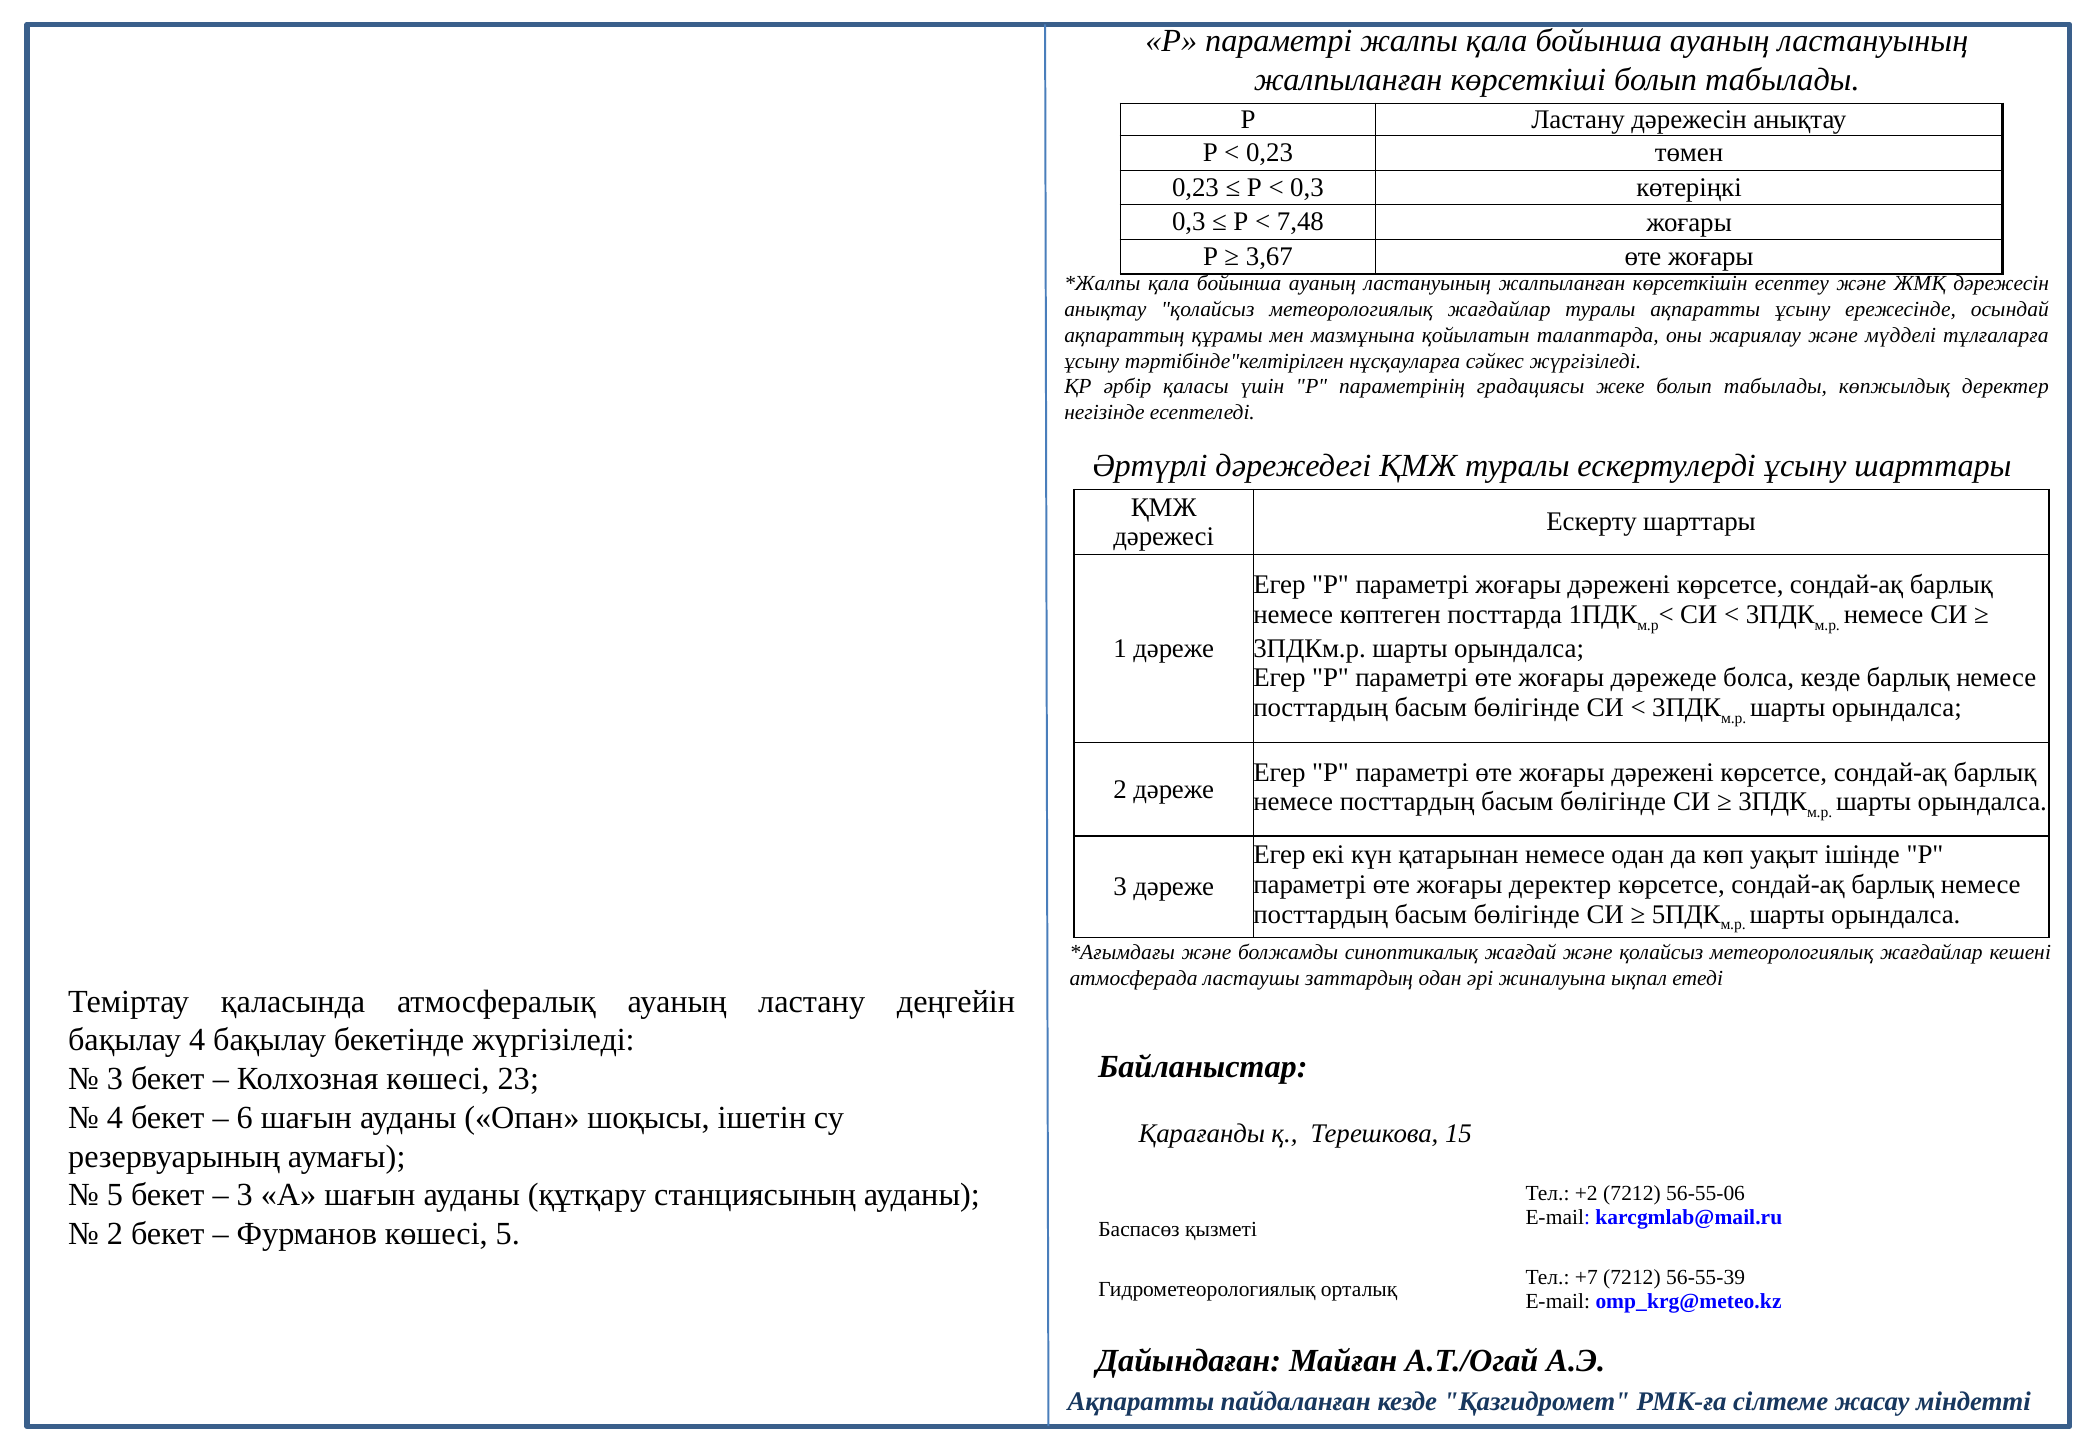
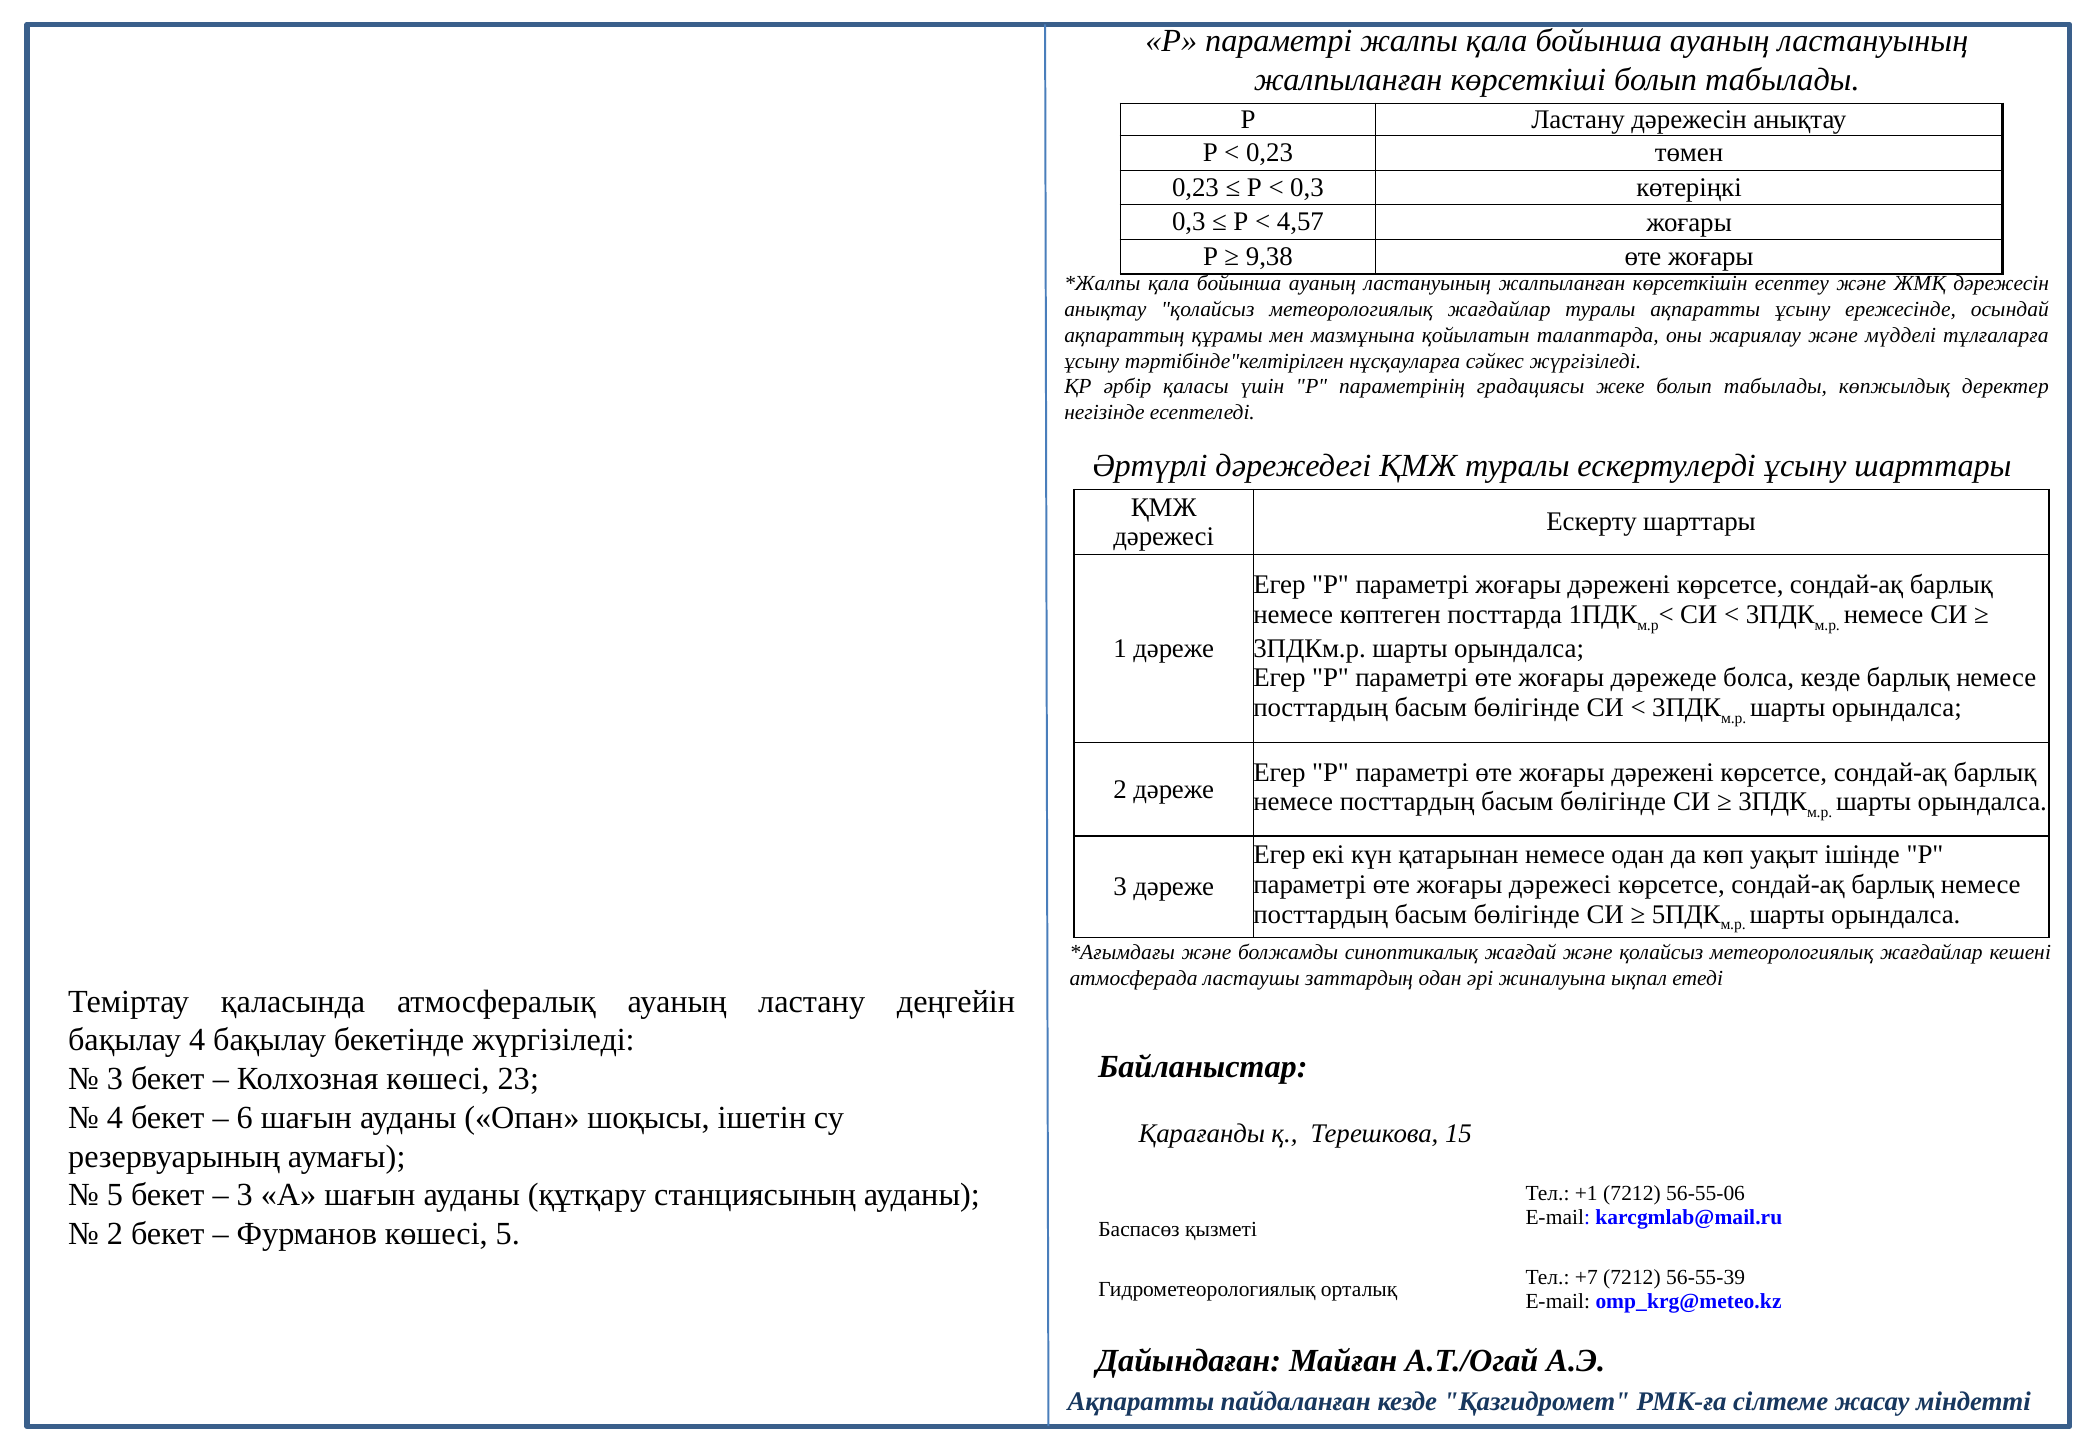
7,48: 7,48 -> 4,57
3,67: 3,67 -> 9,38
жоғары деректер: деректер -> дәрежесі
+2: +2 -> +1
